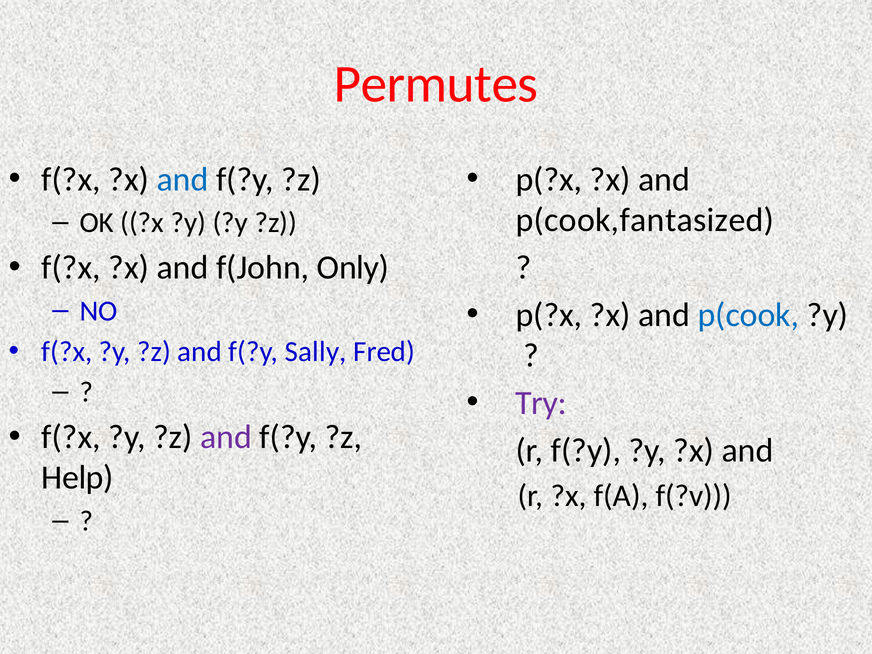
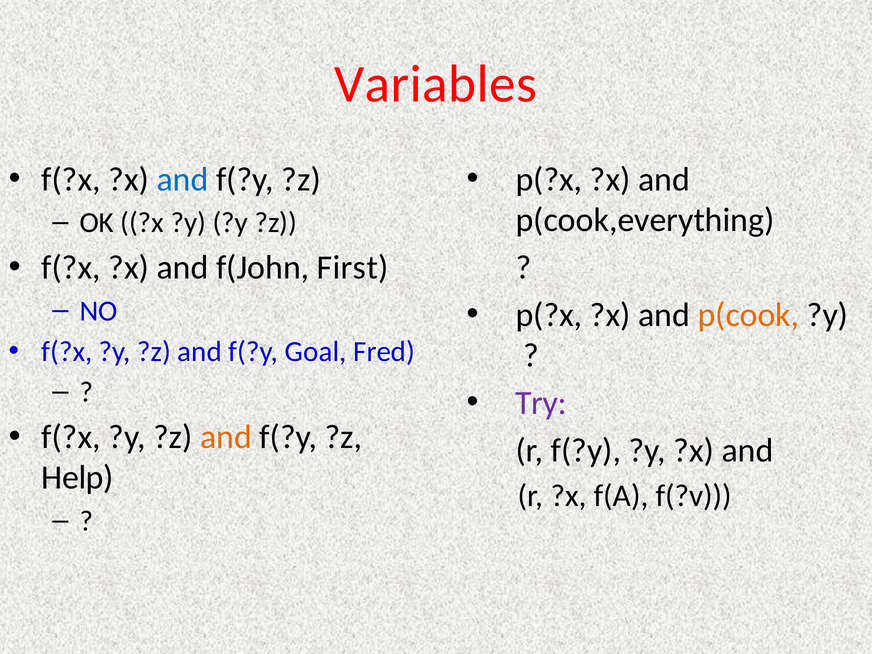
Permutes: Permutes -> Variables
p(cook,fantasized: p(cook,fantasized -> p(cook,everything
Only: Only -> First
p(cook colour: blue -> orange
Sally: Sally -> Goal
and at (226, 437) colour: purple -> orange
